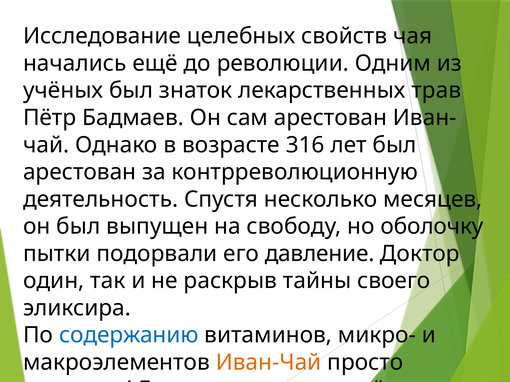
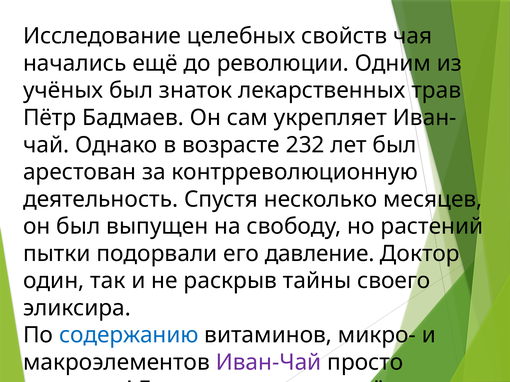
сам арестован: арестован -> укрепляет
316: 316 -> 232
оболочку: оболочку -> растений
Иван-Чай colour: orange -> purple
